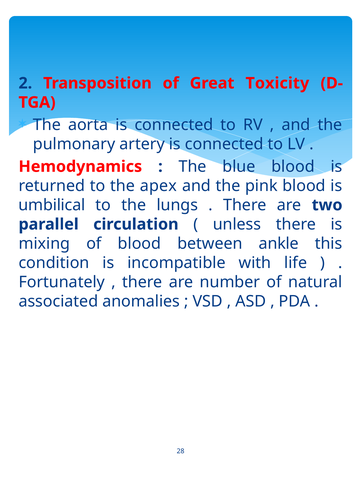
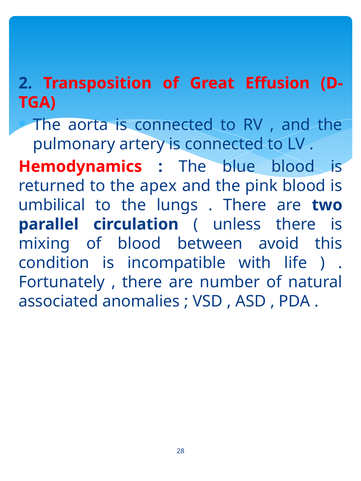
Toxicity: Toxicity -> Effusion
ankle: ankle -> avoid
